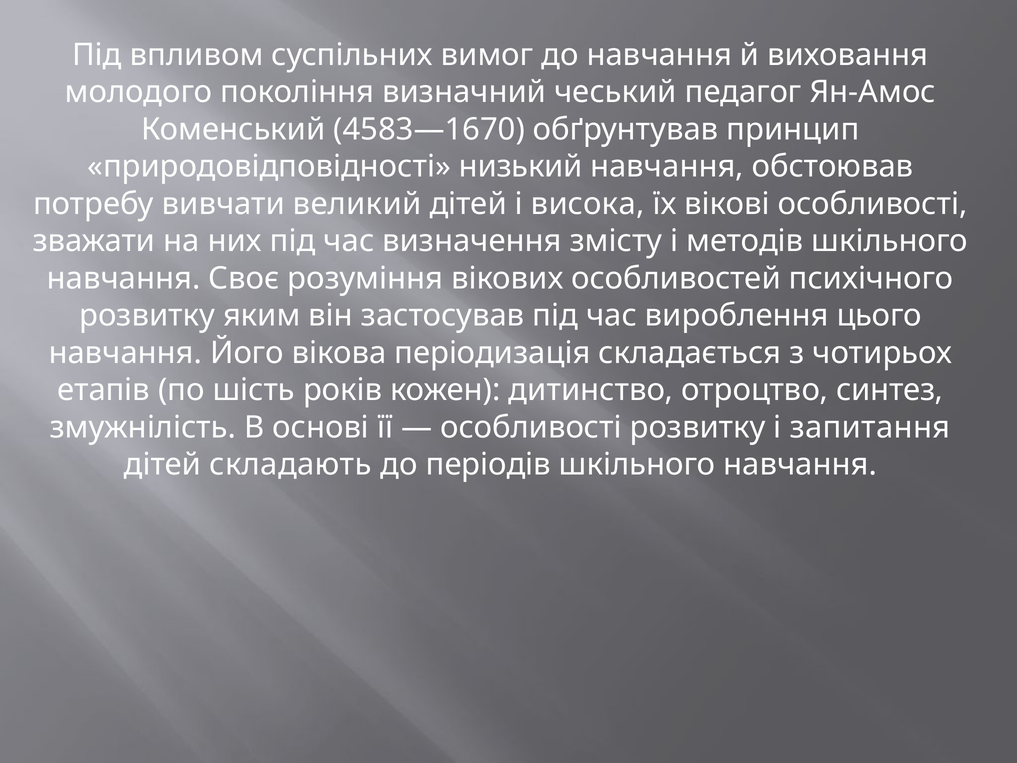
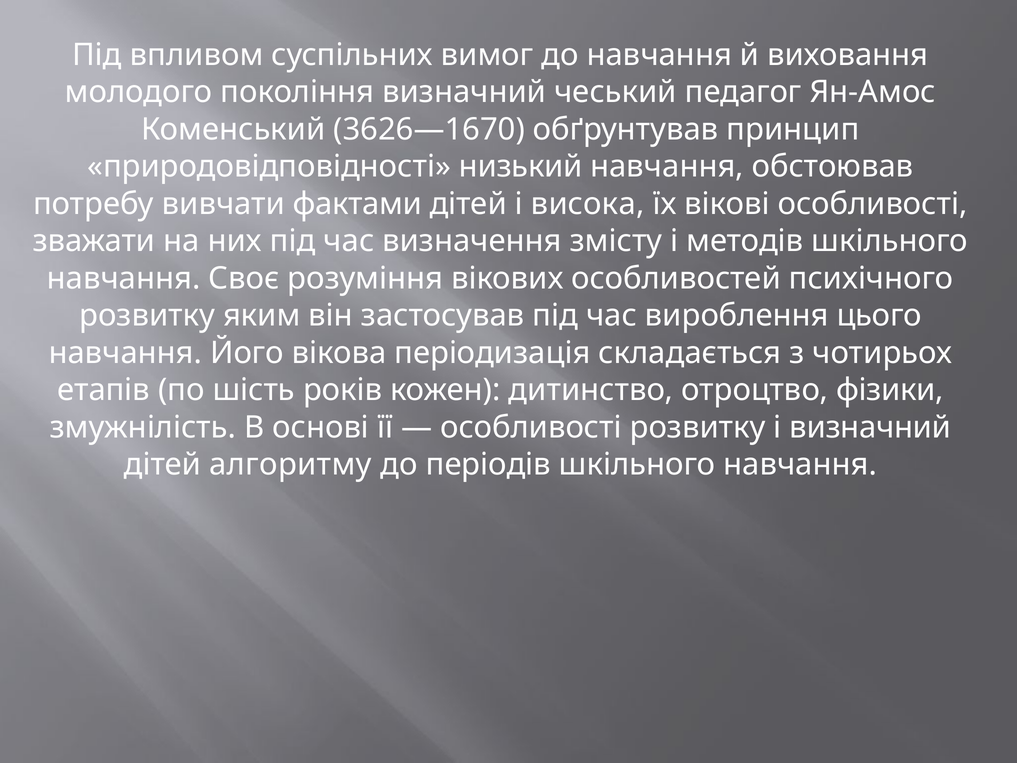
4583—1670: 4583—1670 -> 3626—1670
великий: великий -> фактами
синтез: синтез -> фізики
і запитання: запитання -> визначний
складають: складають -> алгоритму
